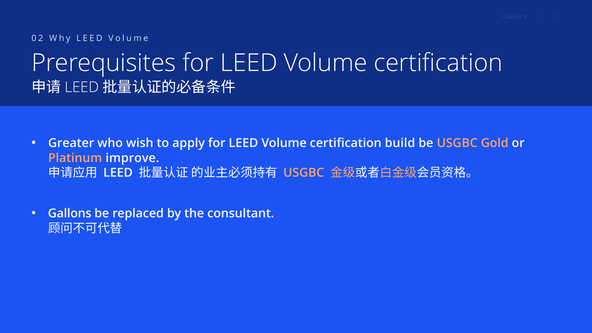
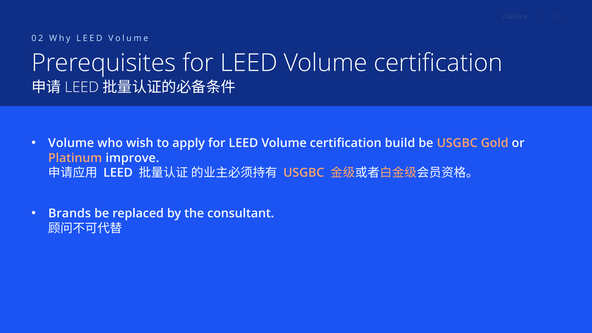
Greater at (71, 143): Greater -> Volume
Gallons: Gallons -> Brands
